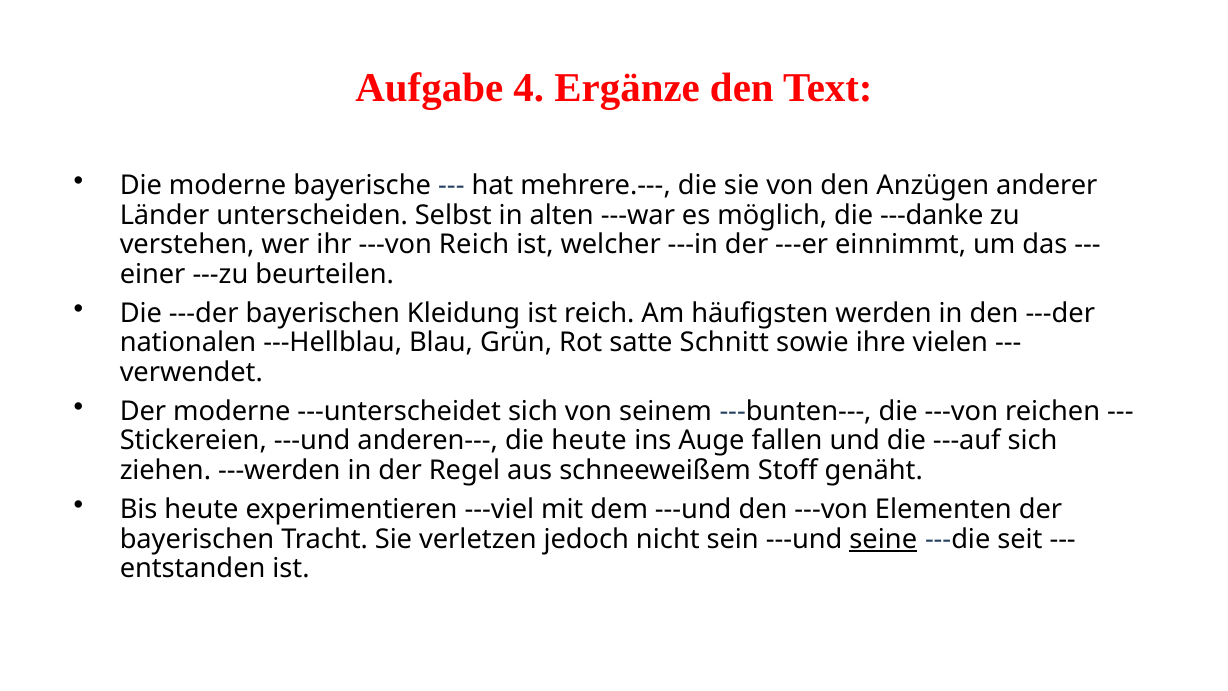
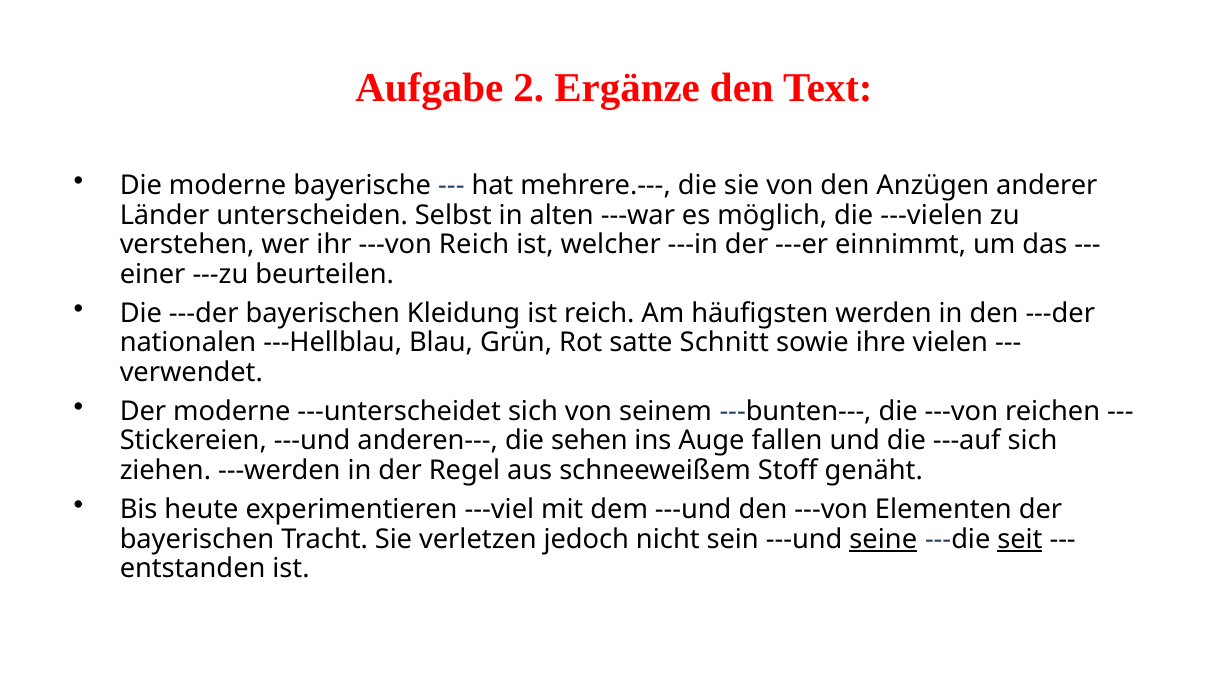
4: 4 -> 2
---danke: ---danke -> ---vielen
die heute: heute -> sehen
seit underline: none -> present
